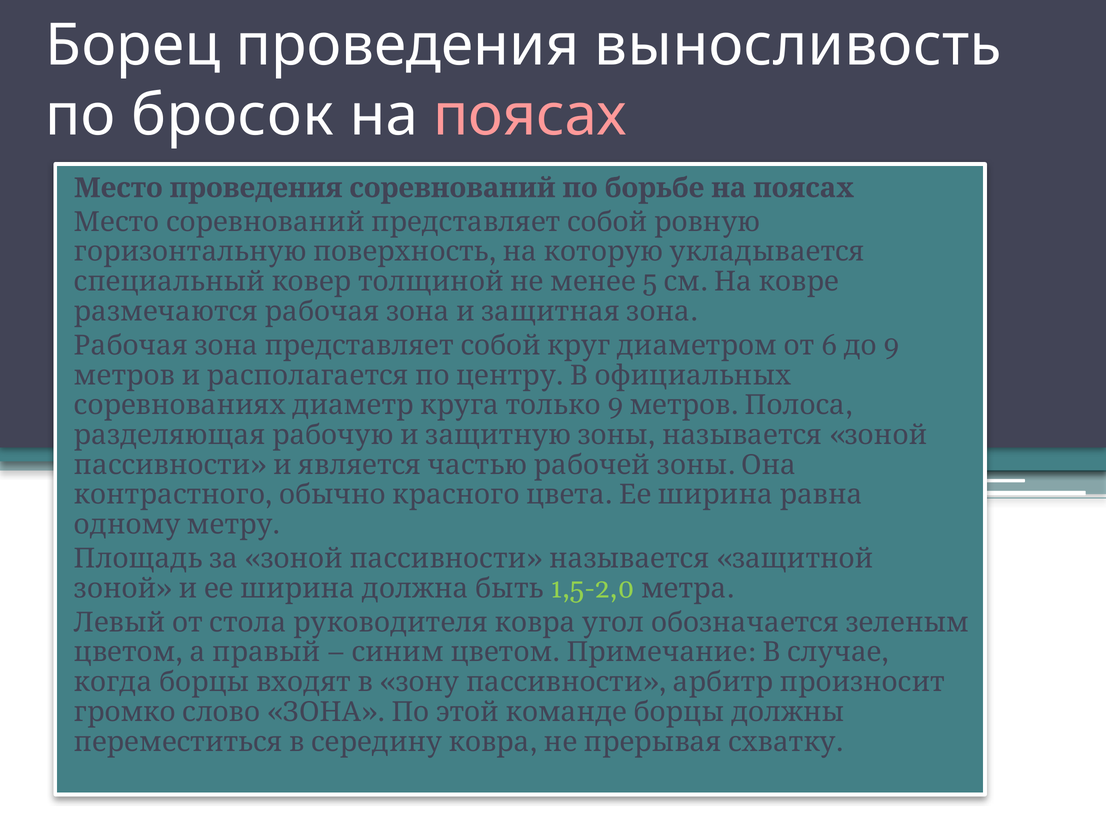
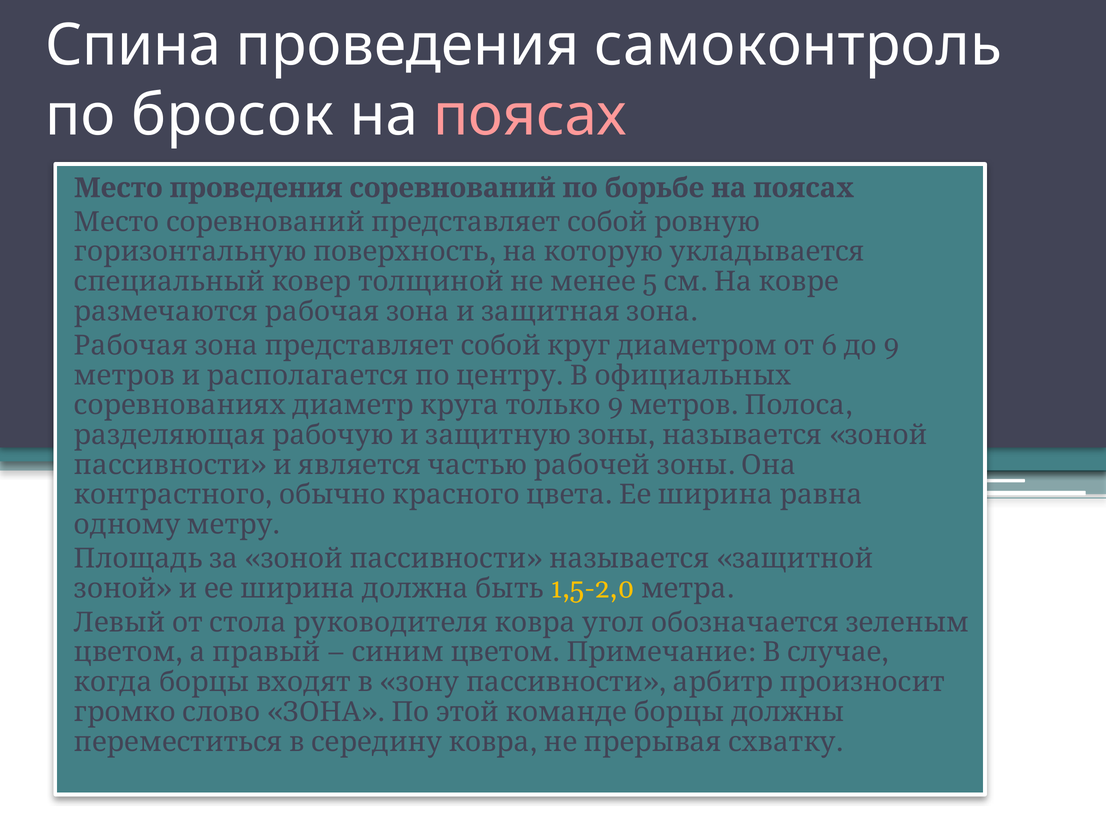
Борец: Борец -> Спина
выносливость: выносливость -> самоконтроль
1,5-2,0 colour: light green -> yellow
